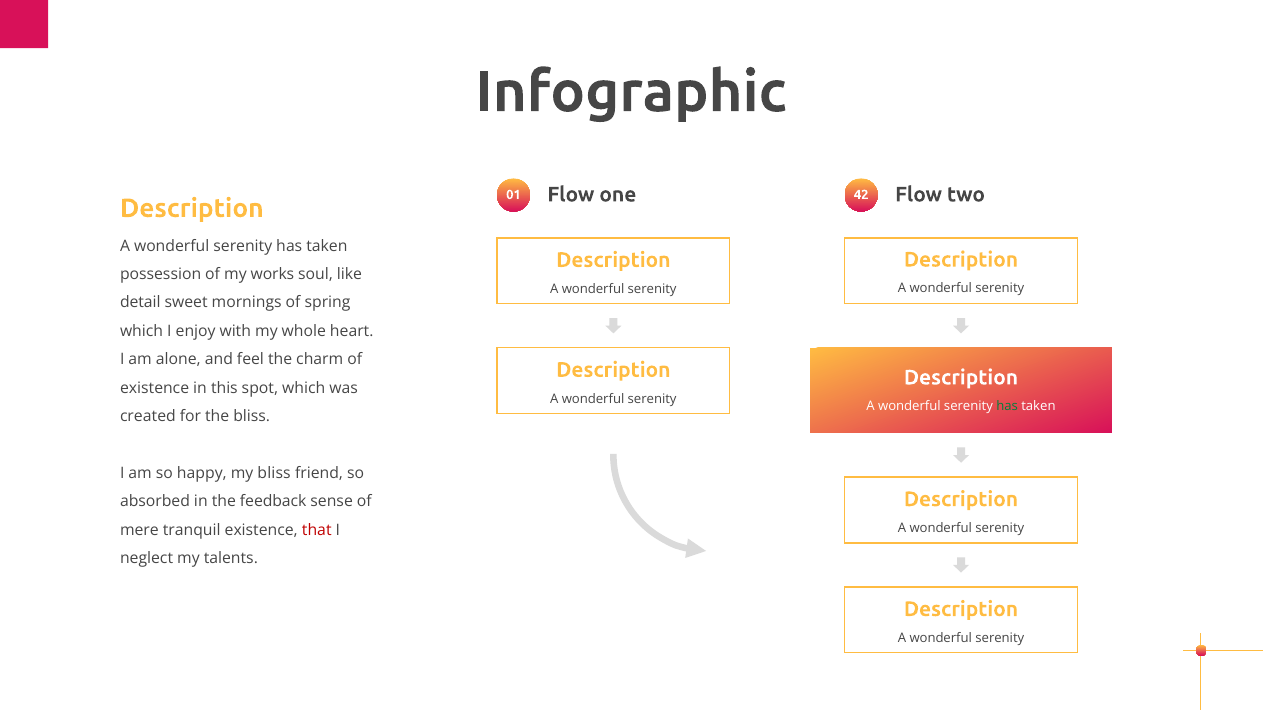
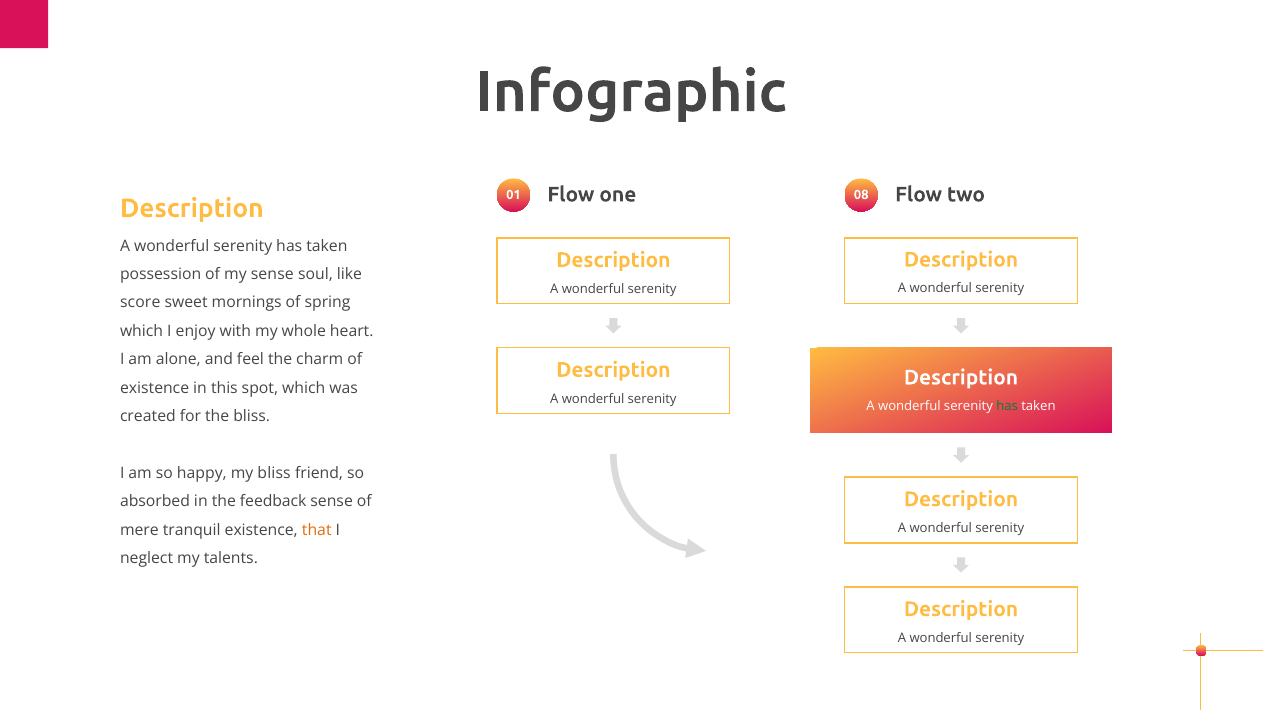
42: 42 -> 08
my works: works -> sense
detail: detail -> score
that colour: red -> orange
